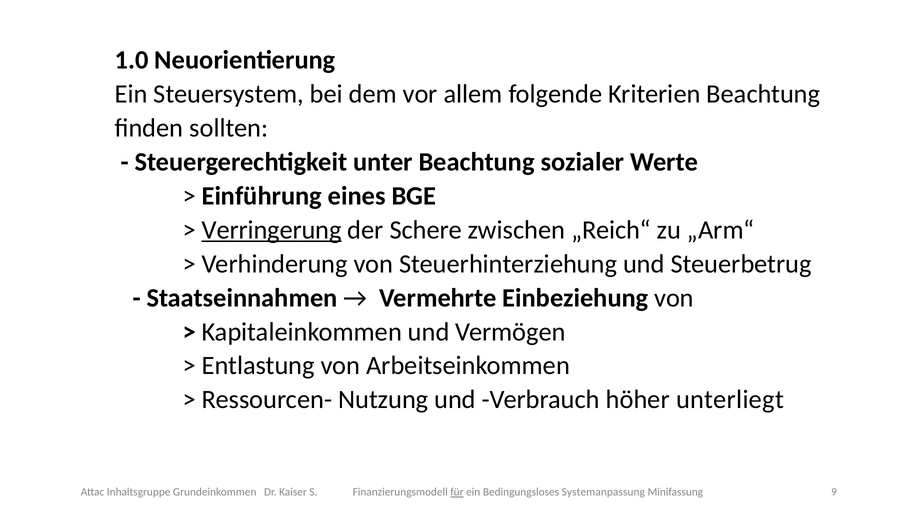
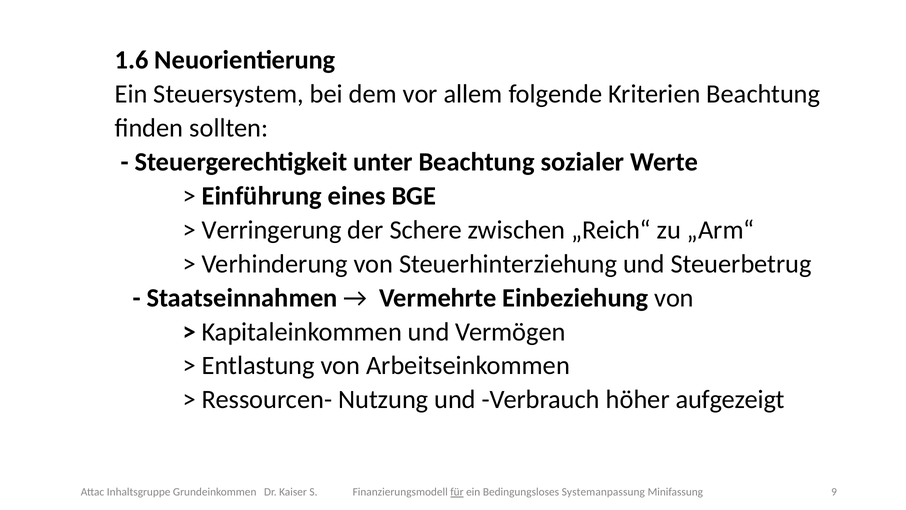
1.0: 1.0 -> 1.6
Verringerung underline: present -> none
unterliegt: unterliegt -> aufgezeigt
